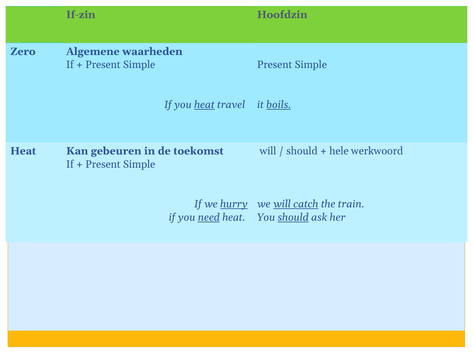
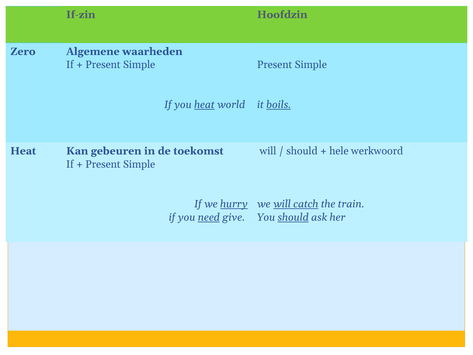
travel: travel -> world
need heat: heat -> give
